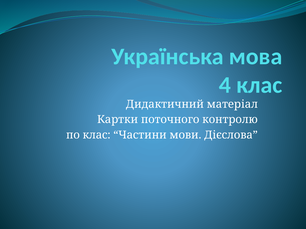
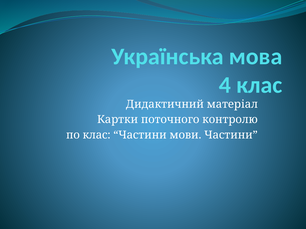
мови Дієслова: Дієслова -> Частини
